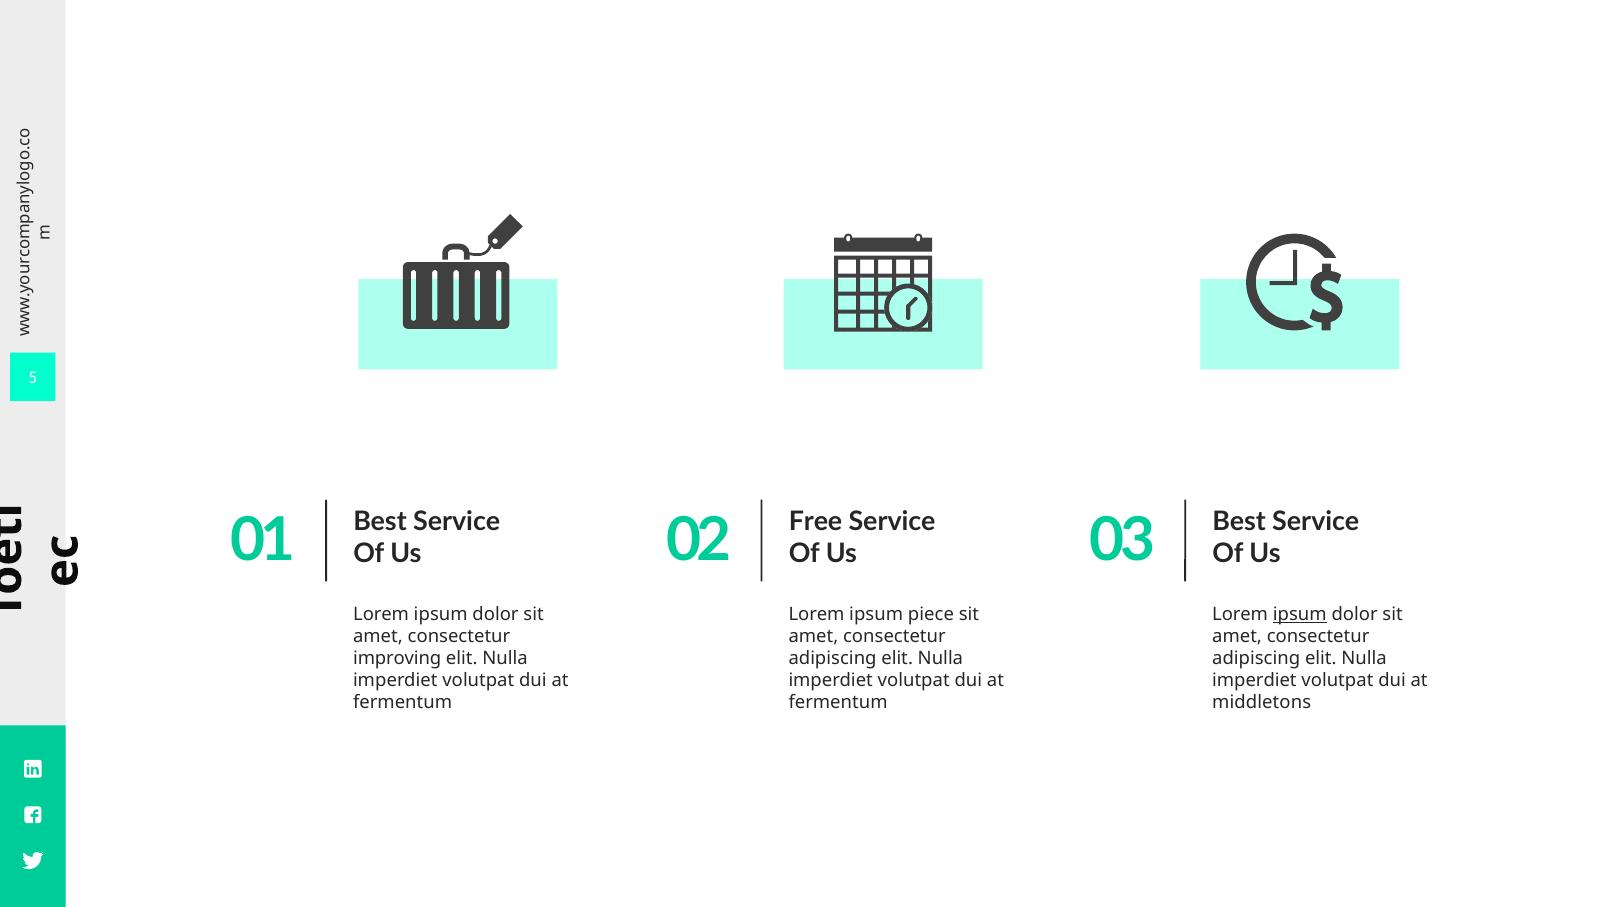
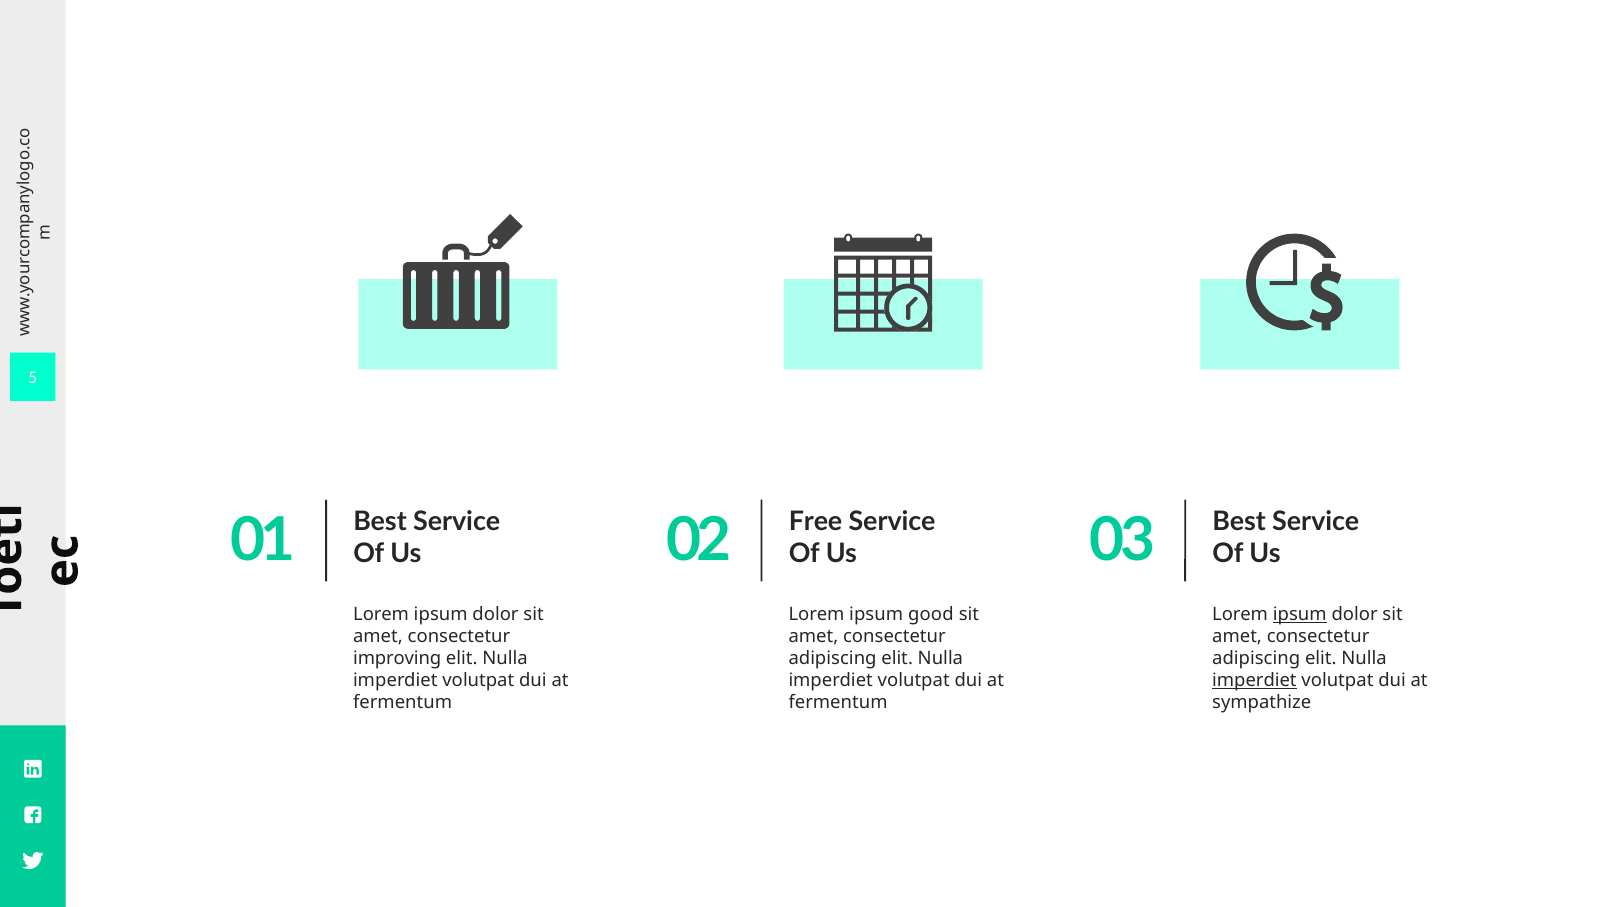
piece: piece -> good
imperdiet at (1254, 681) underline: none -> present
middletons: middletons -> sympathize
